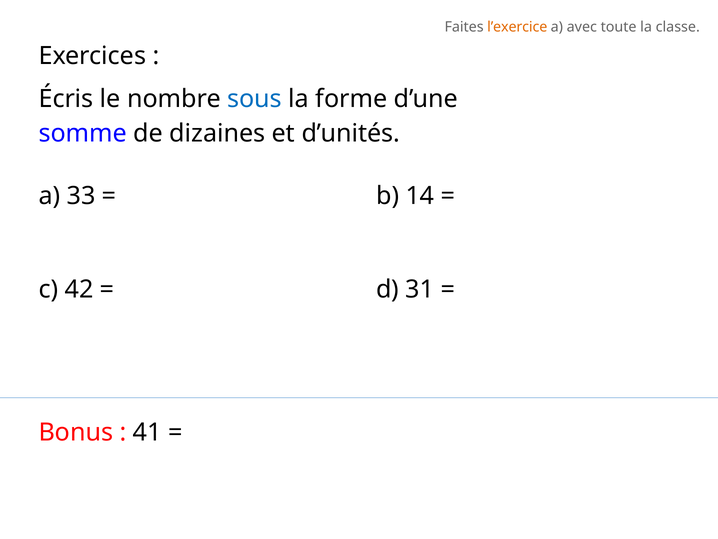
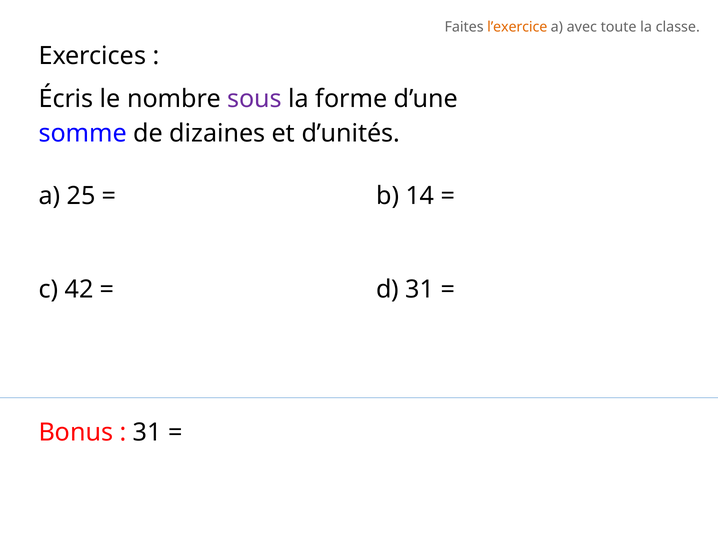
sous colour: blue -> purple
33: 33 -> 25
41 at (147, 432): 41 -> 31
